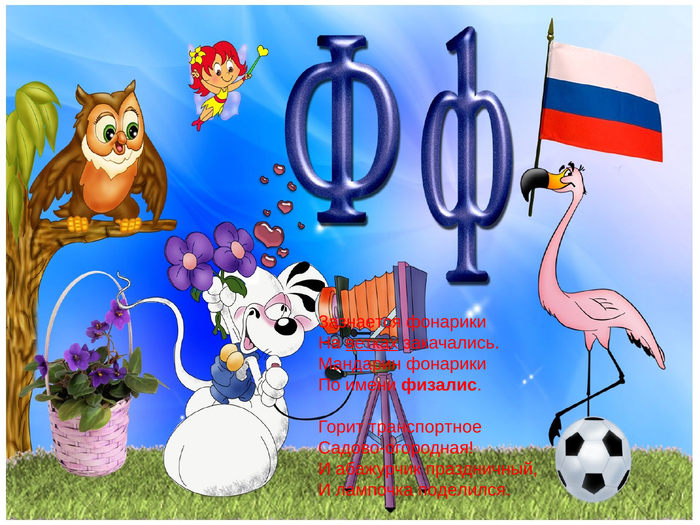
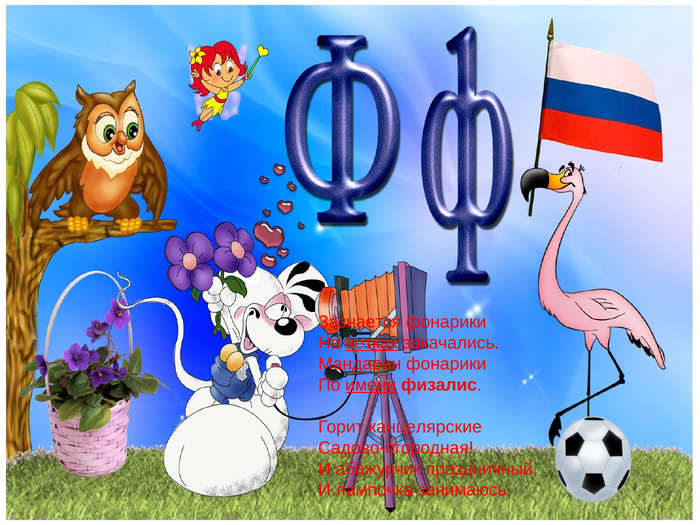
имени underline: none -> present
транспортное: транспортное -> канцелярские
поделился: поделился -> занимаюсь
